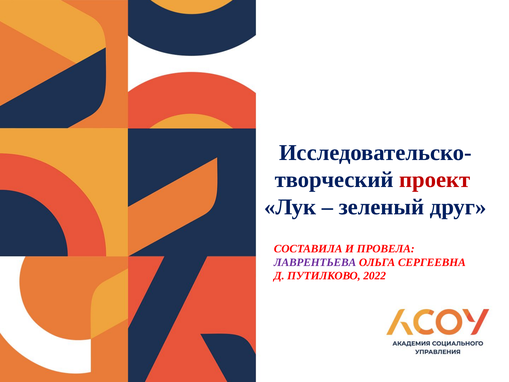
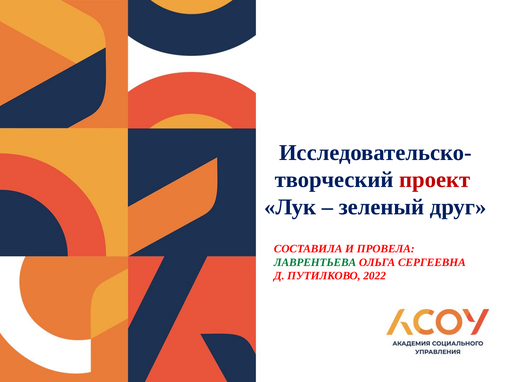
ЛАВРЕНТЬЕВА colour: purple -> green
